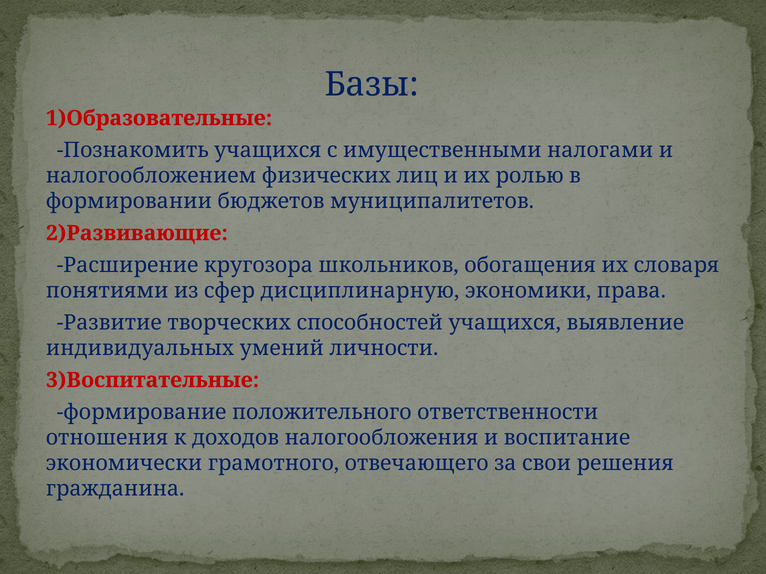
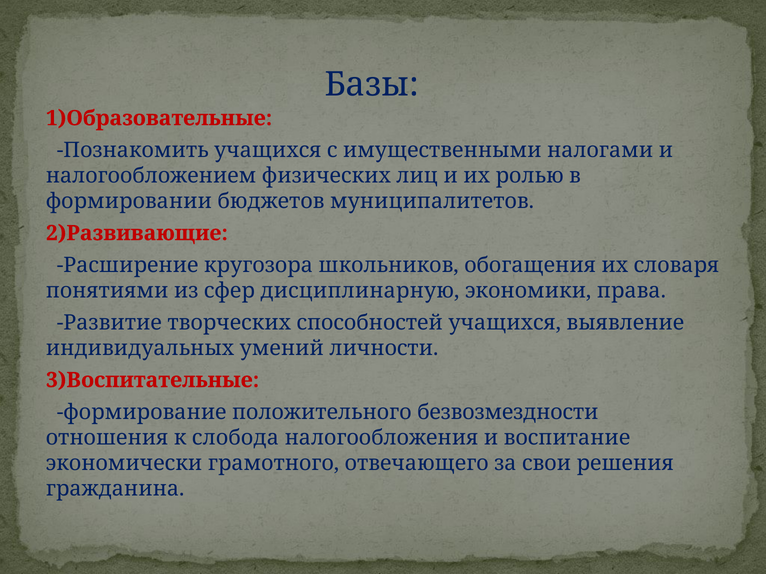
ответственности: ответственности -> безвозмездности
доходов: доходов -> слобода
